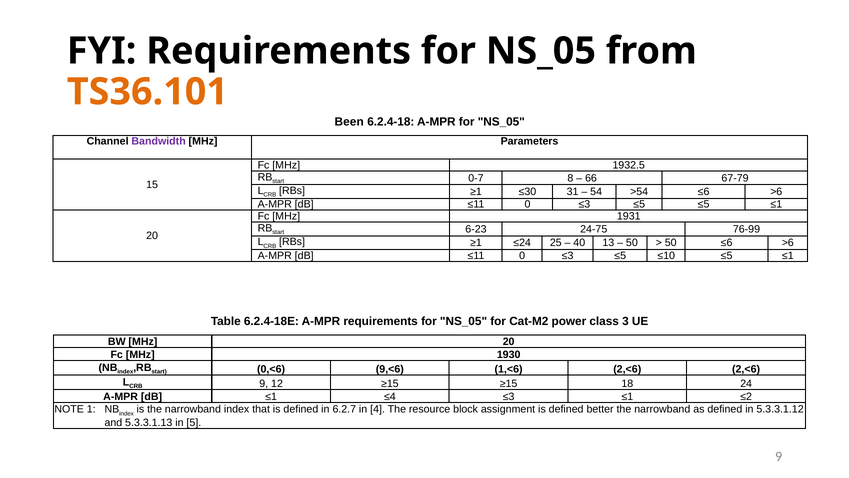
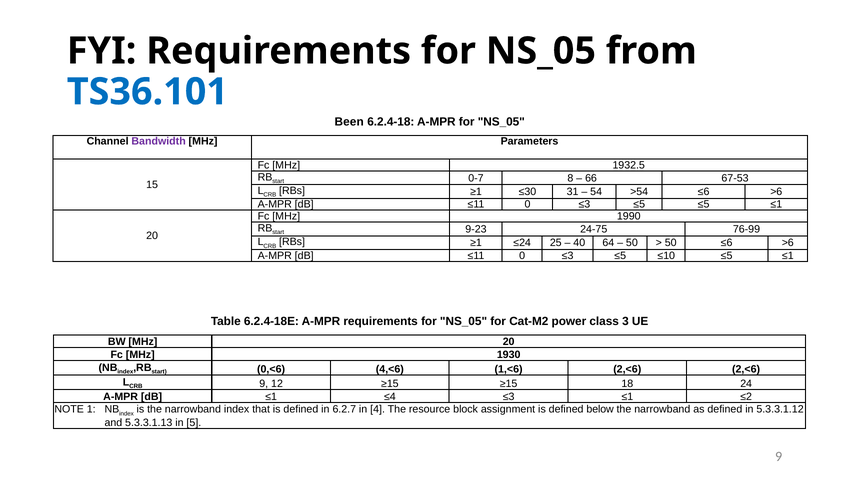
TS36.101 colour: orange -> blue
67-79: 67-79 -> 67-53
1931: 1931 -> 1990
6-23: 6-23 -> 9-23
13: 13 -> 64
9,<6: 9,<6 -> 4,<6
better: better -> below
